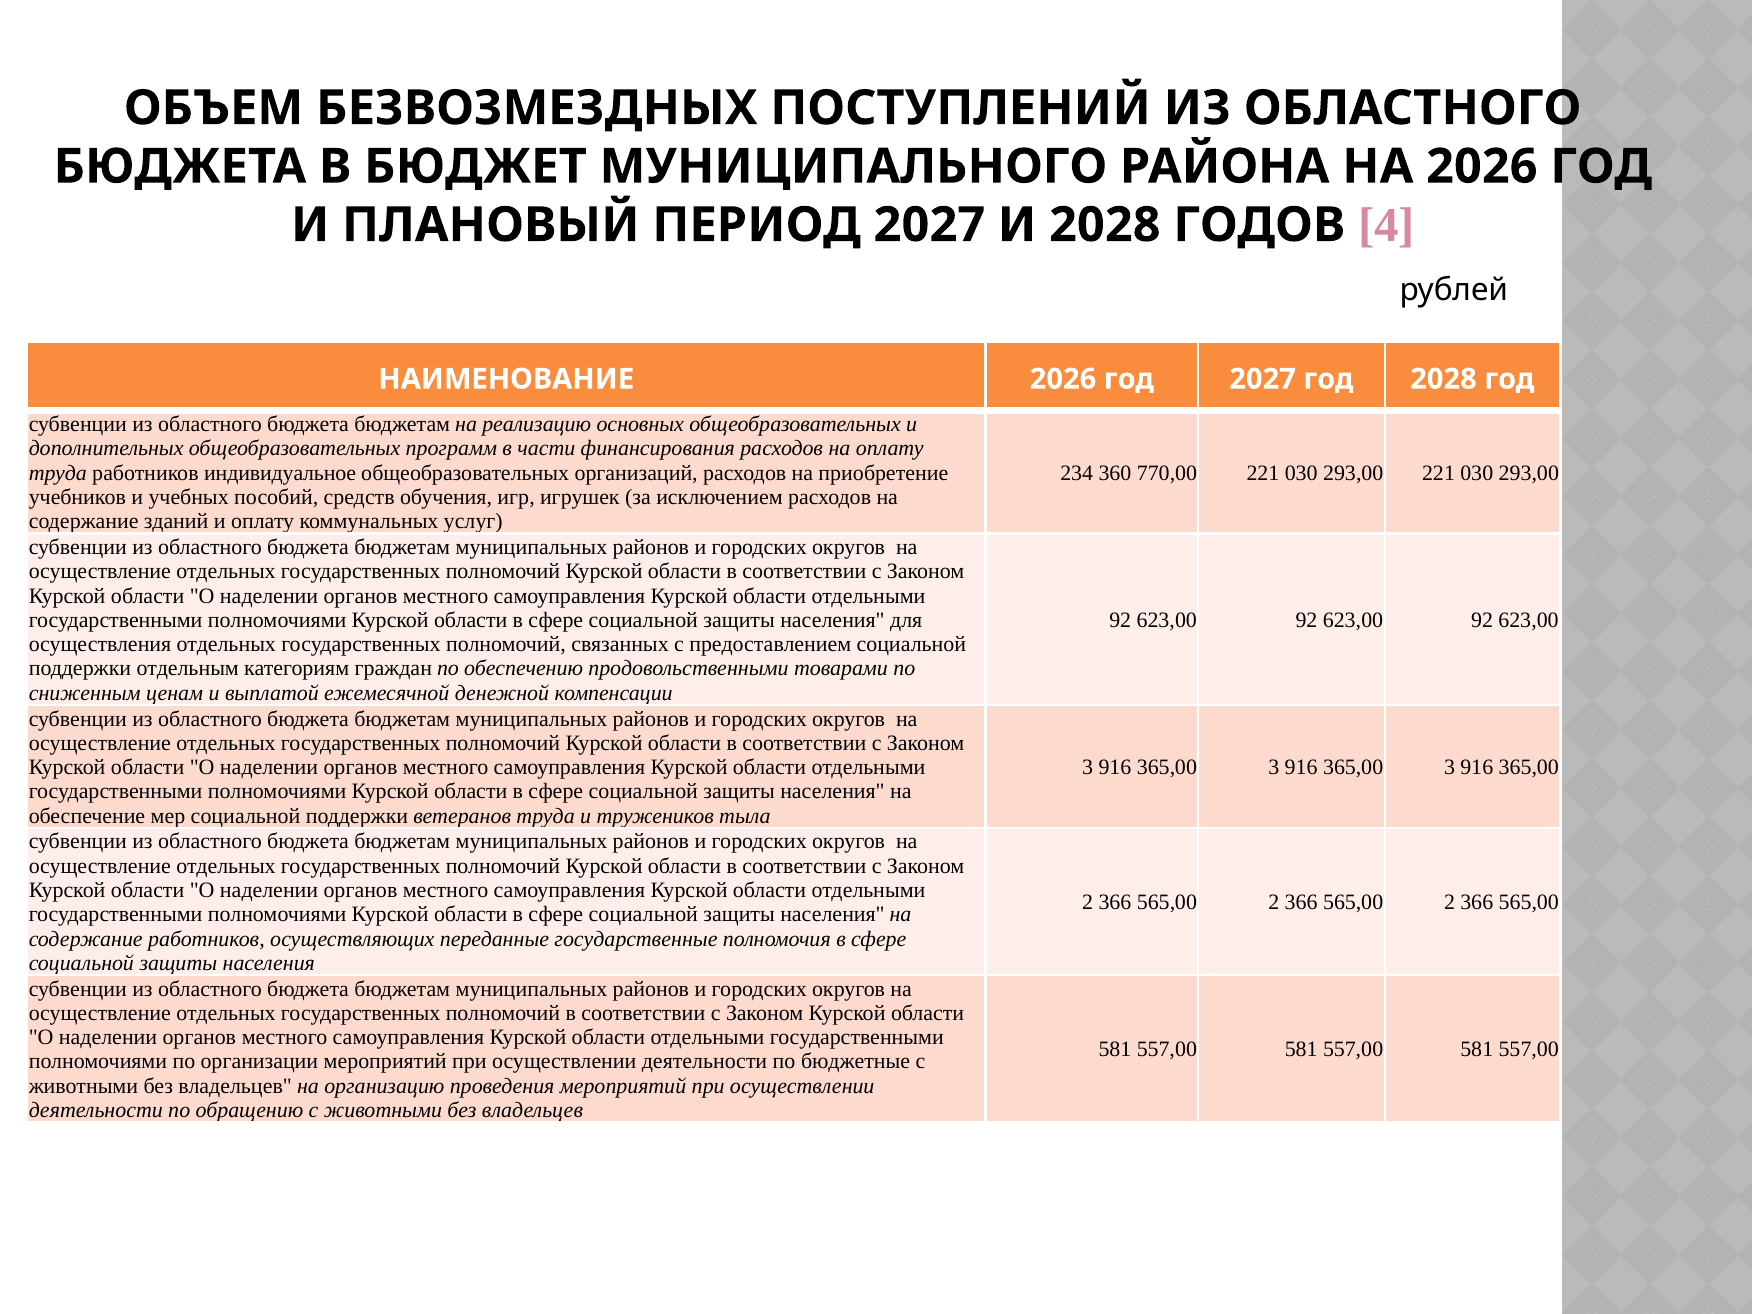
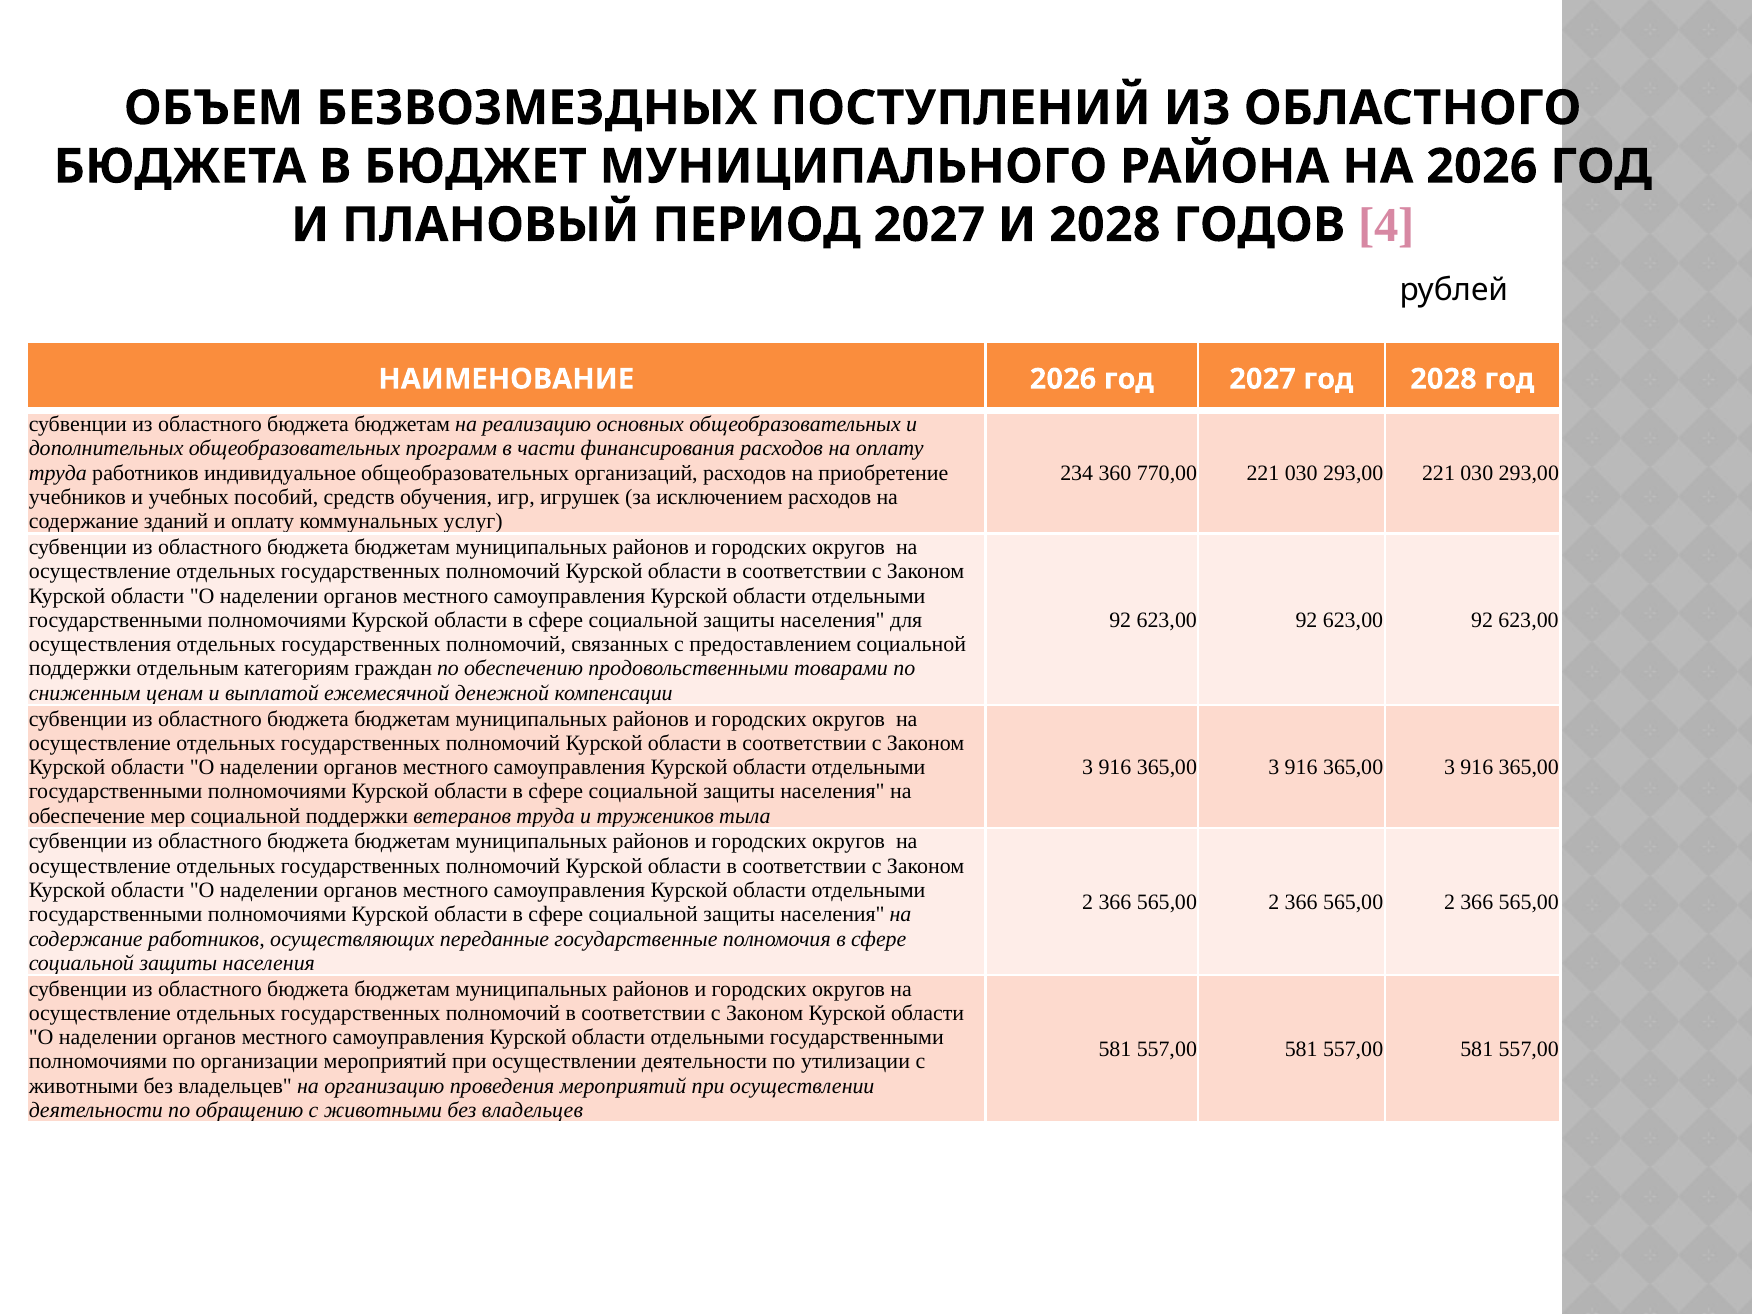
бюджетные: бюджетные -> утилизации
